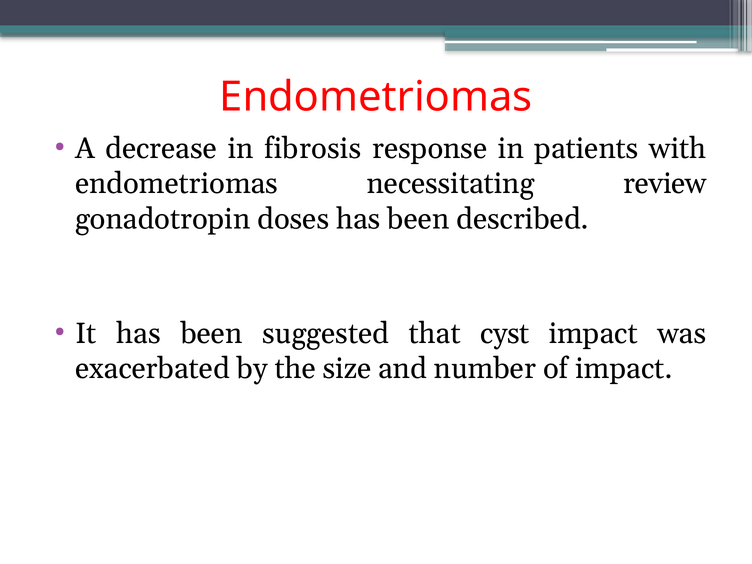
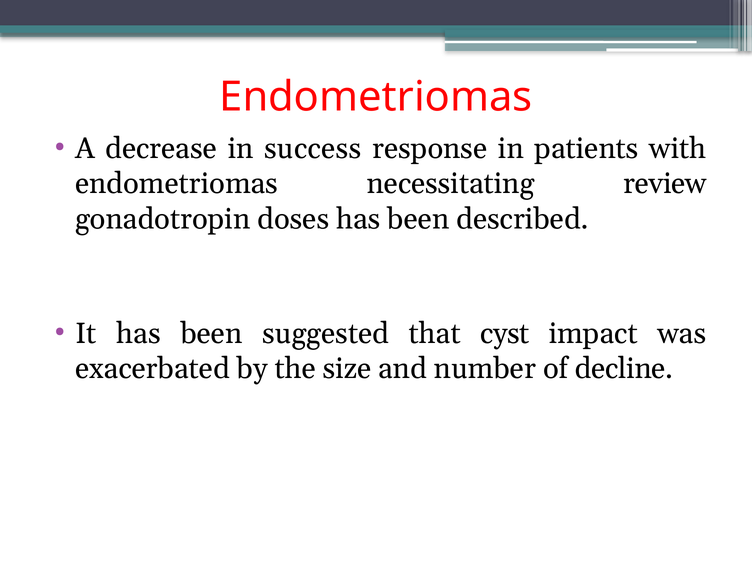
fibrosis: fibrosis -> success
of impact: impact -> decline
